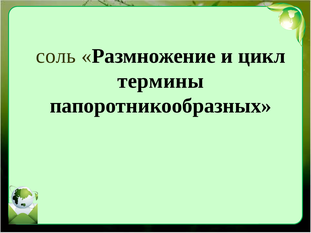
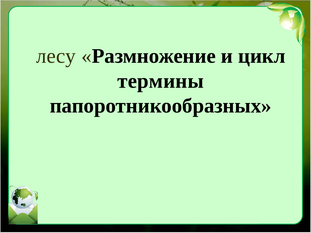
соль: соль -> лесу
